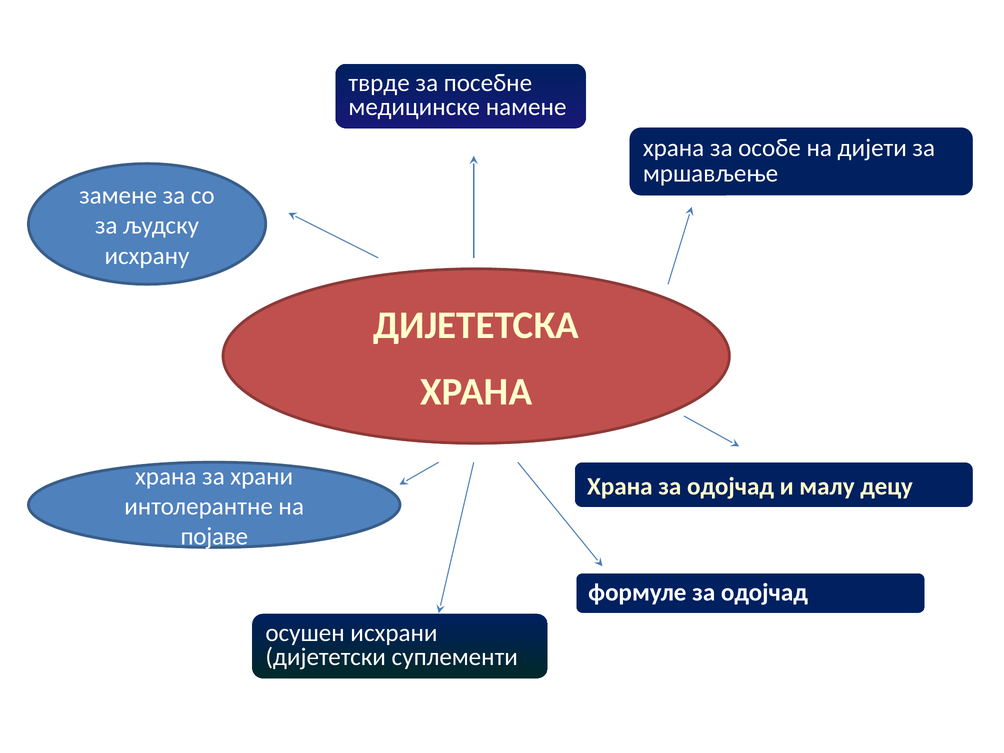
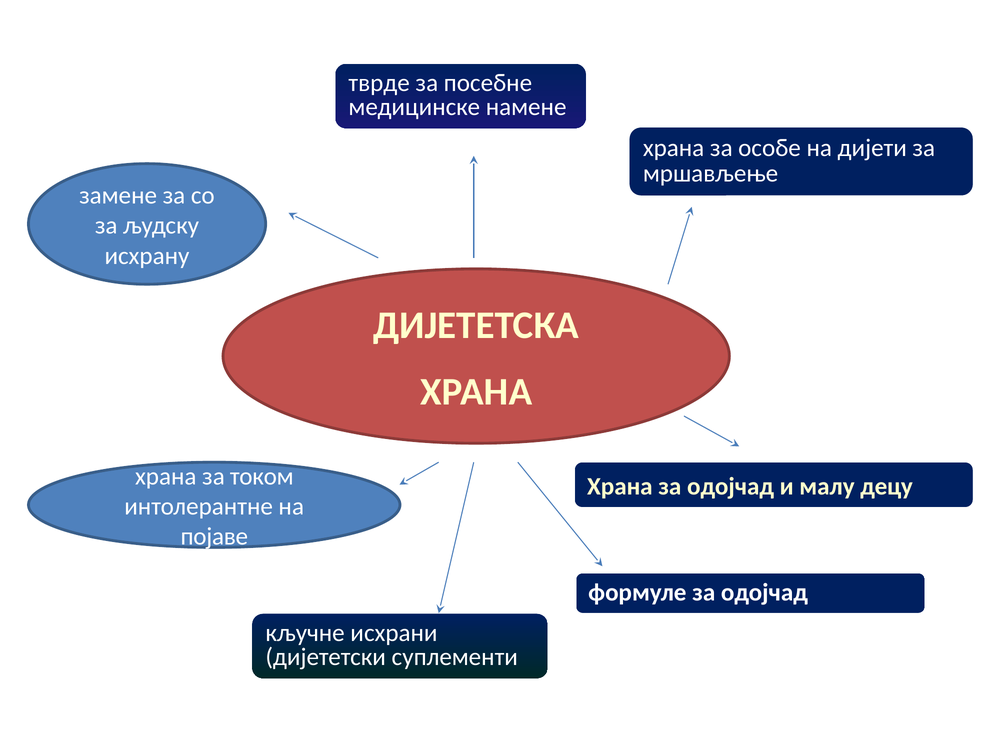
храни: храни -> током
осушен: осушен -> кључне
